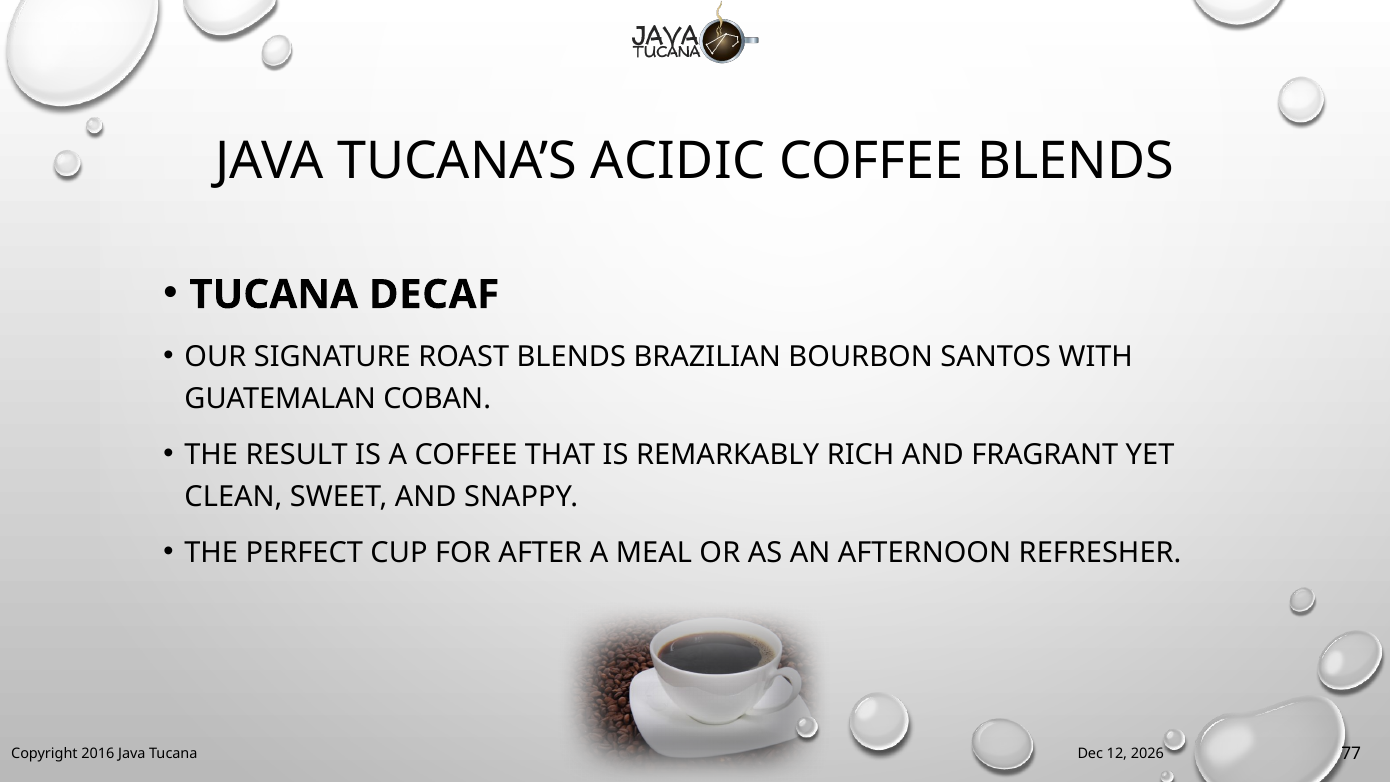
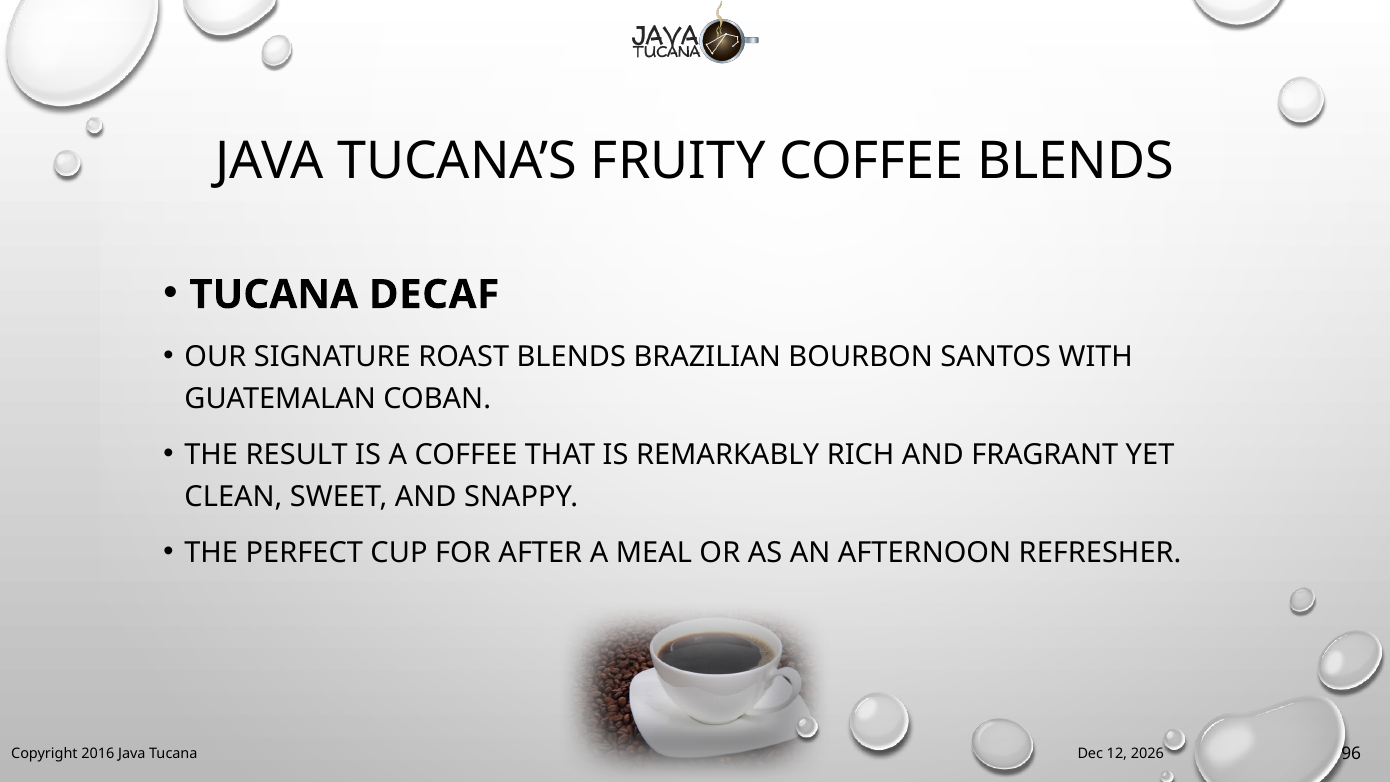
ACIDIC: ACIDIC -> FRUITY
77: 77 -> 96
